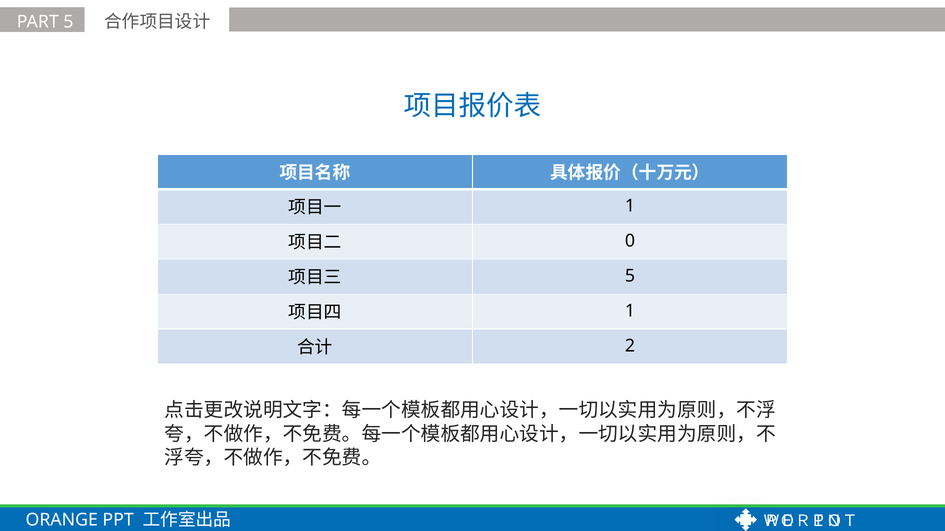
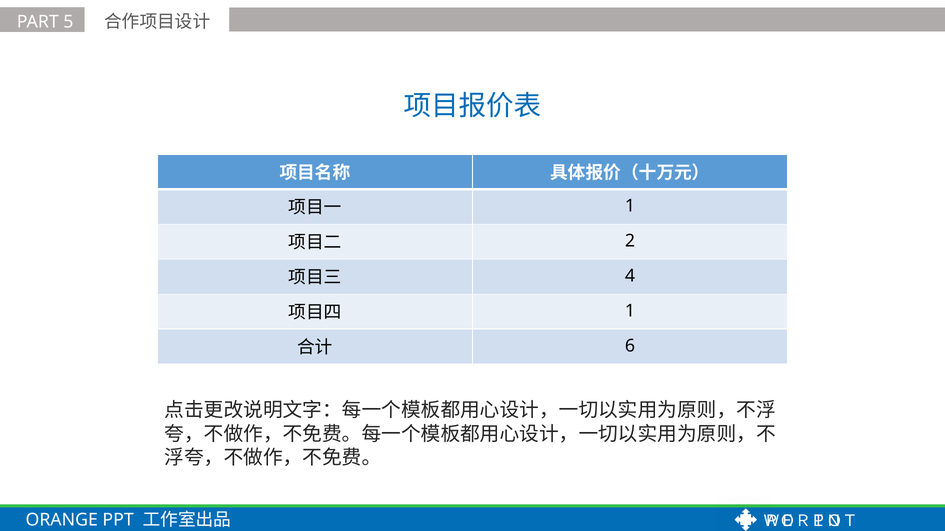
0: 0 -> 2
5 at (630, 276): 5 -> 4
2: 2 -> 6
